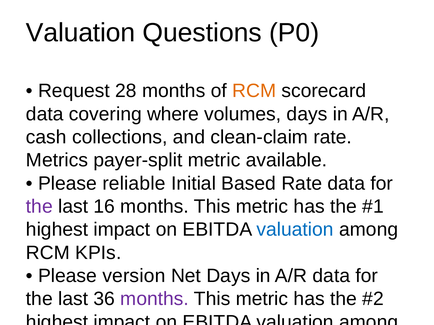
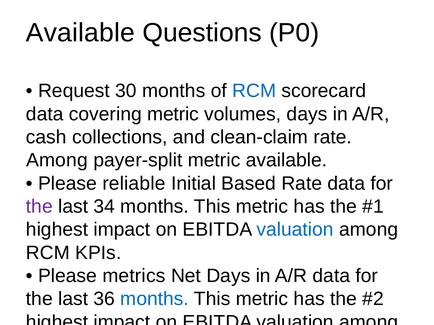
Valuation at (81, 33): Valuation -> Available
28: 28 -> 30
RCM at (254, 91) colour: orange -> blue
covering where: where -> metric
Metrics at (57, 160): Metrics -> Among
16: 16 -> 34
version: version -> metrics
months at (155, 299) colour: purple -> blue
